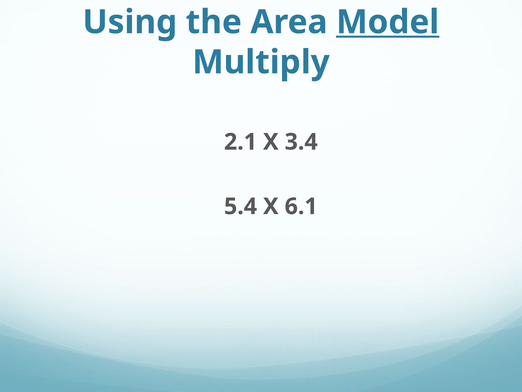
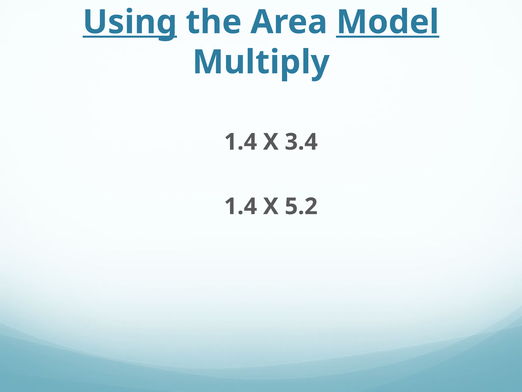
Using underline: none -> present
2.1 at (241, 142): 2.1 -> 1.4
5.4 at (241, 206): 5.4 -> 1.4
6.1: 6.1 -> 5.2
